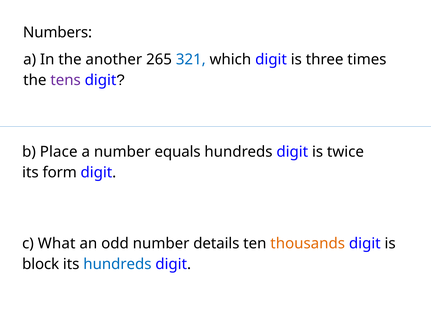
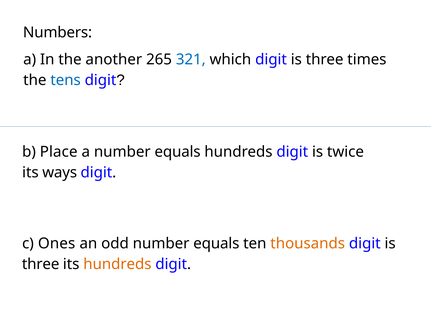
tens colour: purple -> blue
form: form -> ways
What: What -> Ones
odd number details: details -> equals
block at (41, 264): block -> three
hundreds at (117, 264) colour: blue -> orange
